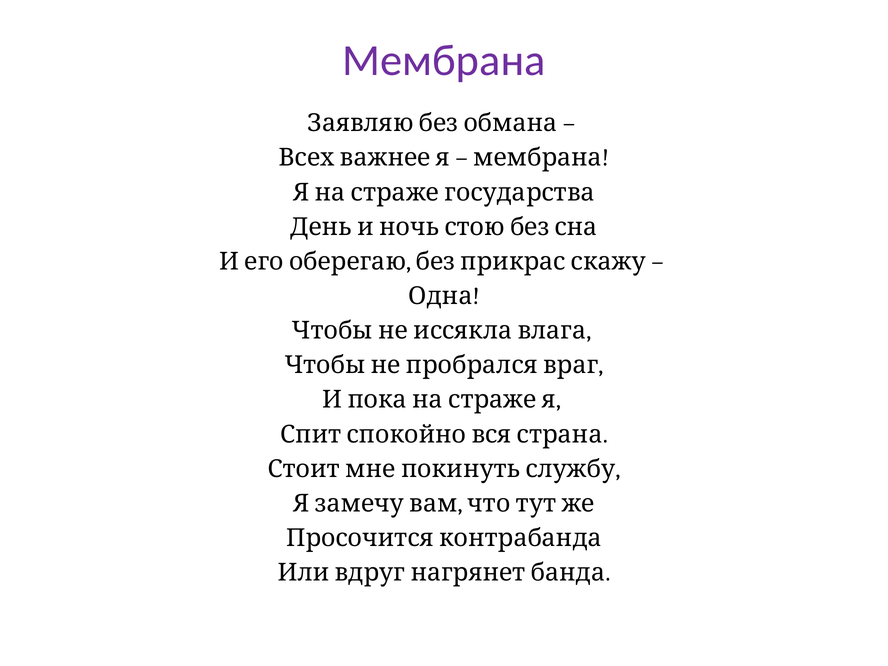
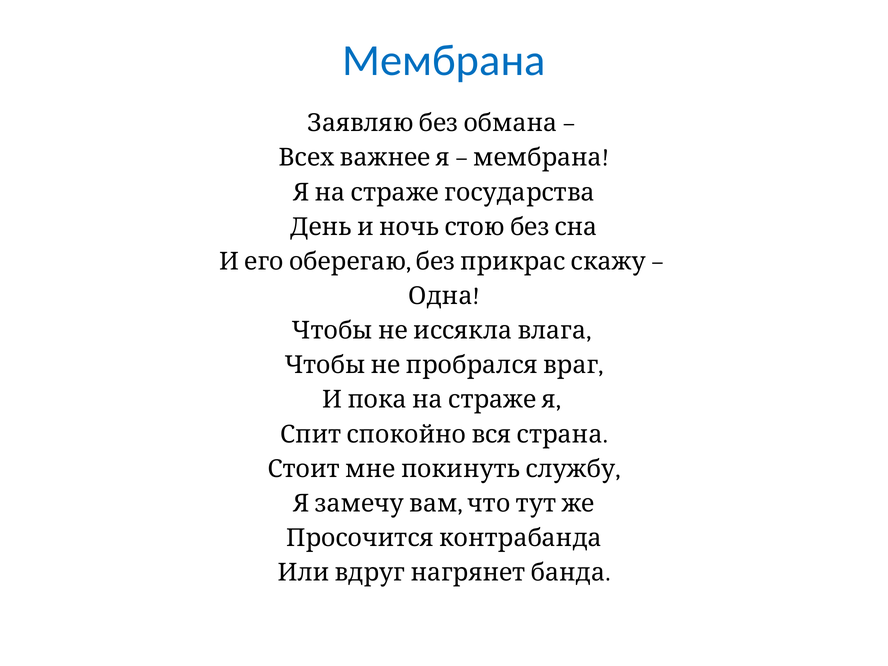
Мембрана at (444, 61) colour: purple -> blue
